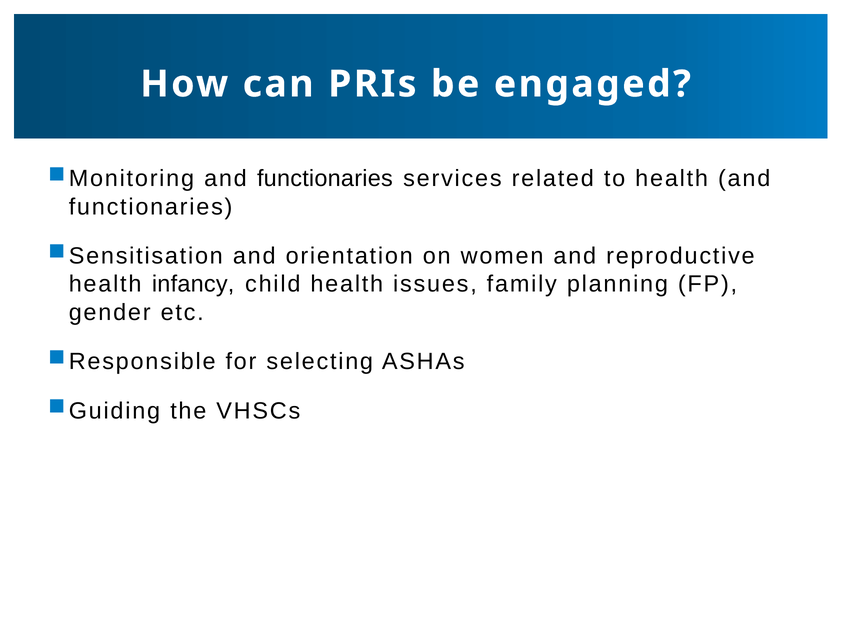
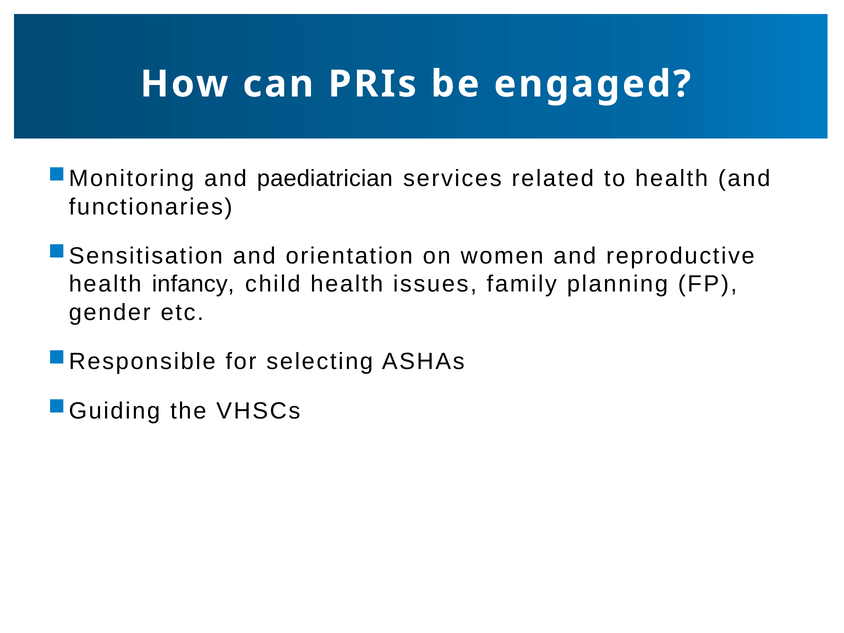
functionaries at (325, 179): functionaries -> paediatrician
